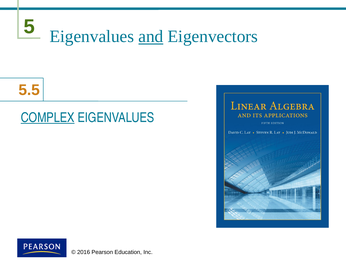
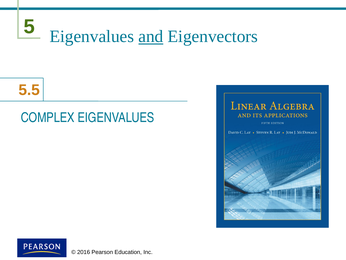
COMPLEX underline: present -> none
